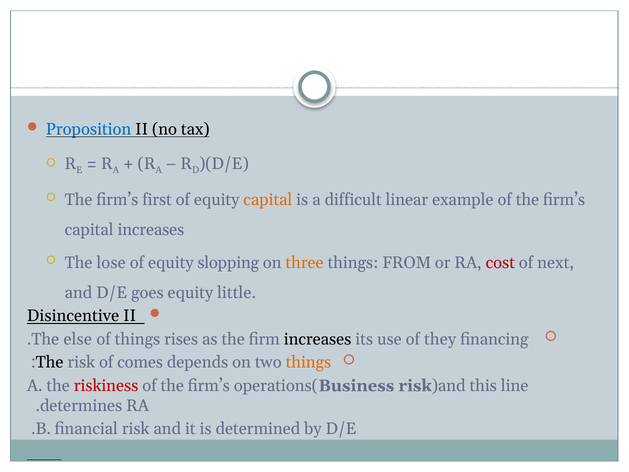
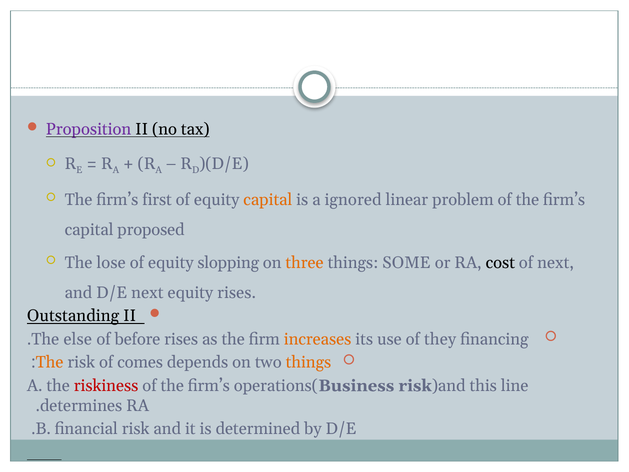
Proposition colour: blue -> purple
difficult: difficult -> ignored
example: example -> problem
capital increases: increases -> proposed
FROM: FROM -> SOME
cost colour: red -> black
D/E goes: goes -> next
equity little: little -> rises
Disincentive: Disincentive -> Outstanding
of things: things -> before
increases at (318, 339) colour: black -> orange
The at (50, 362) colour: black -> orange
